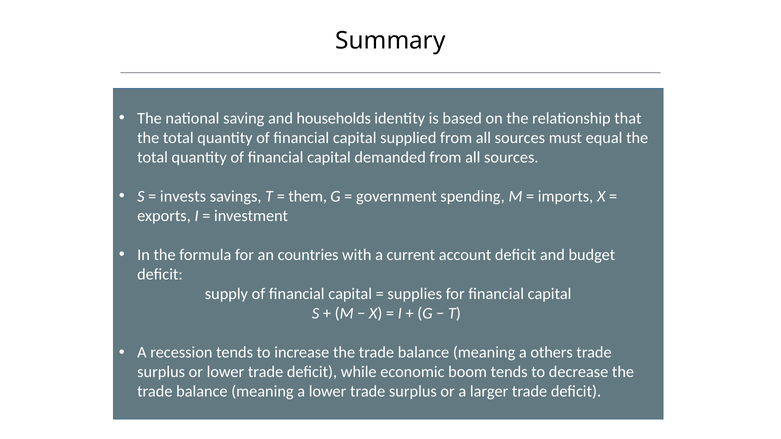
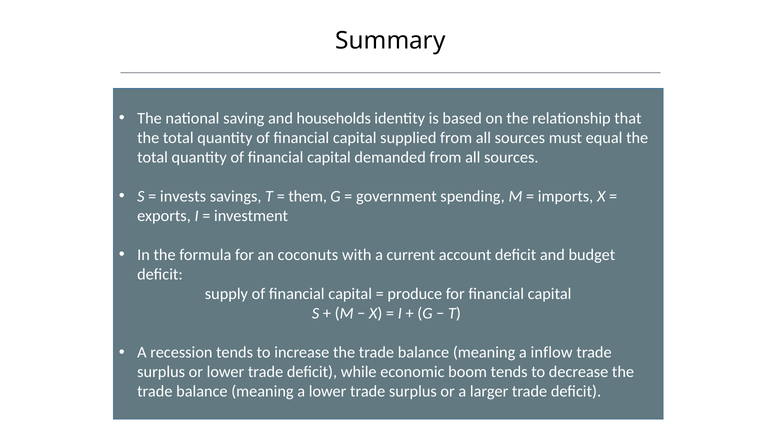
countries: countries -> coconuts
supplies: supplies -> produce
others: others -> inflow
